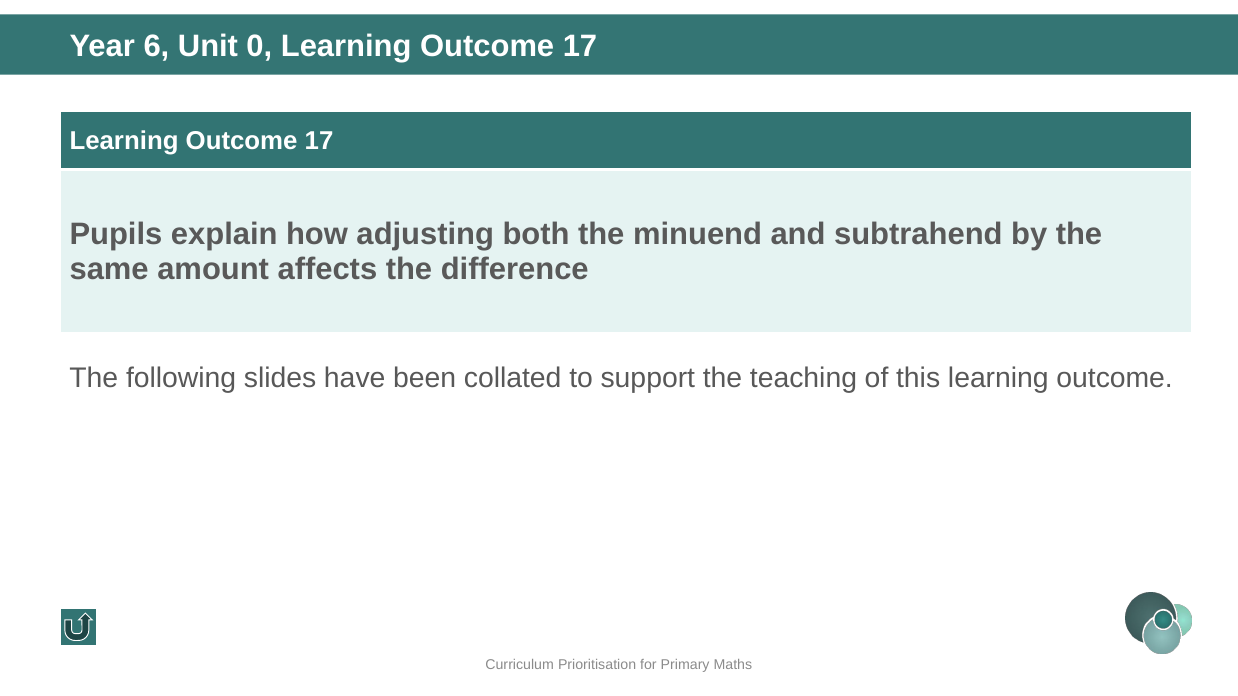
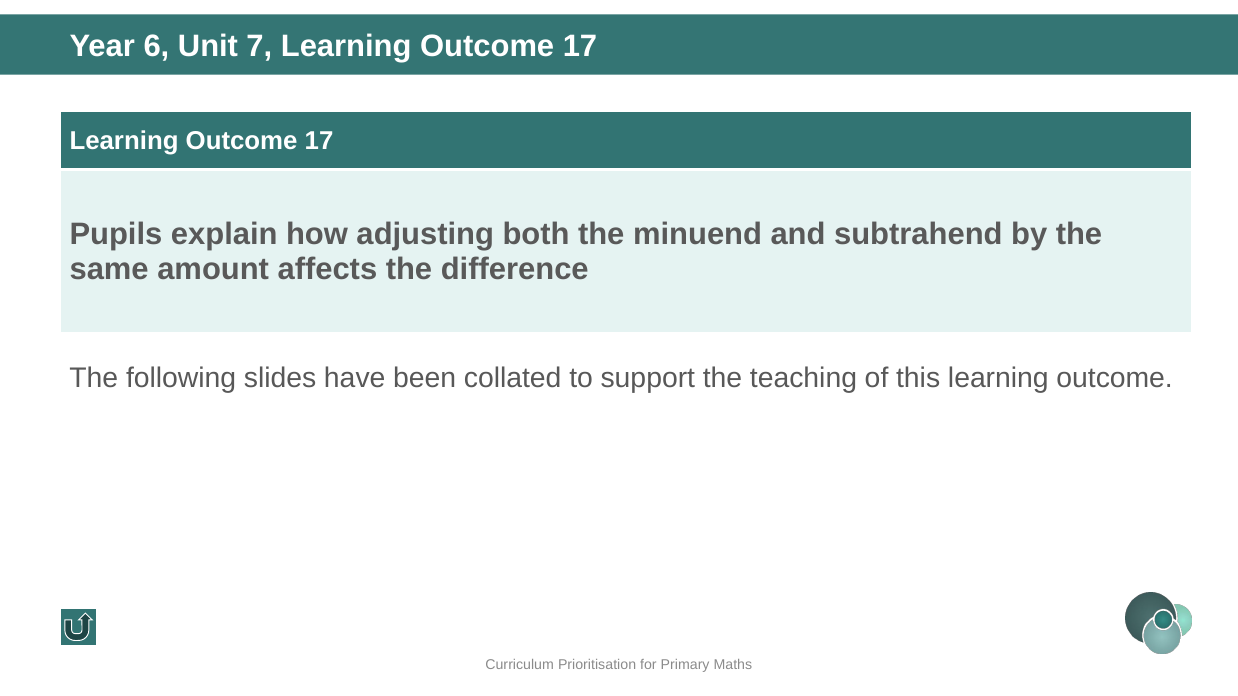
0: 0 -> 7
